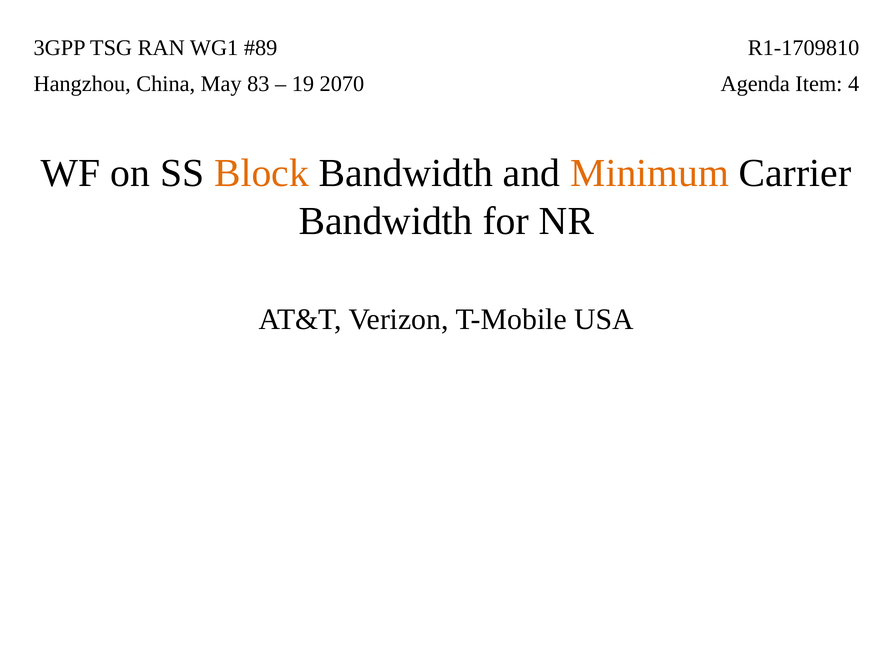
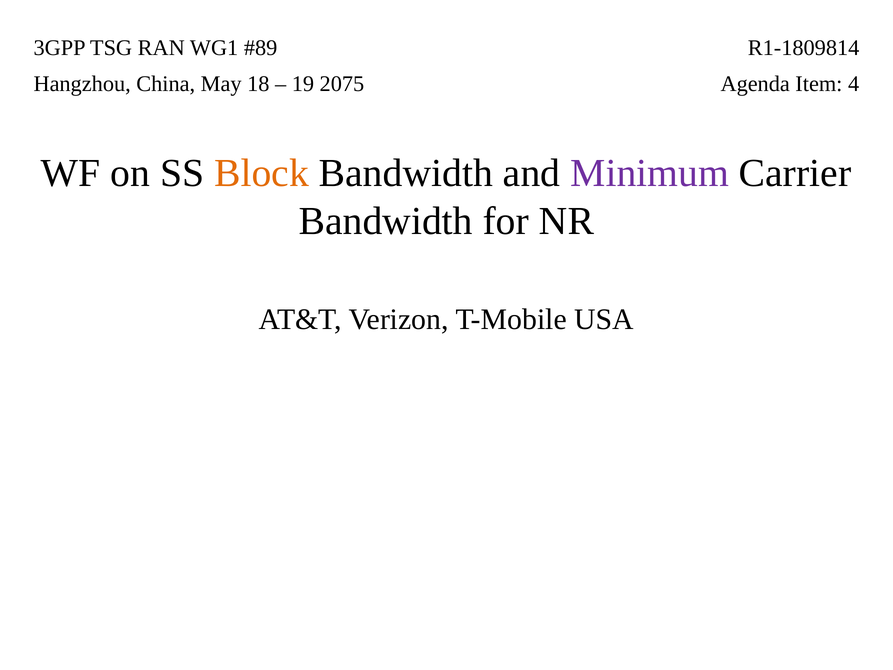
R1-1709810: R1-1709810 -> R1-1809814
83: 83 -> 18
2070: 2070 -> 2075
Minimum colour: orange -> purple
